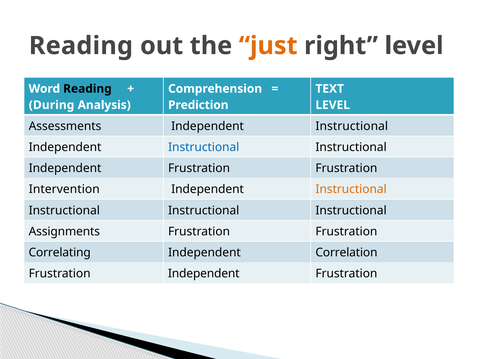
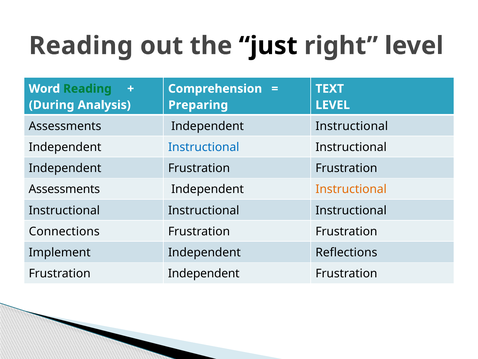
just colour: orange -> black
Reading at (87, 89) colour: black -> green
Prediction: Prediction -> Preparing
Intervention at (64, 189): Intervention -> Assessments
Assignments: Assignments -> Connections
Correlating: Correlating -> Implement
Correlation: Correlation -> Reflections
